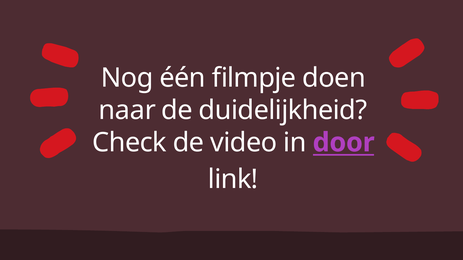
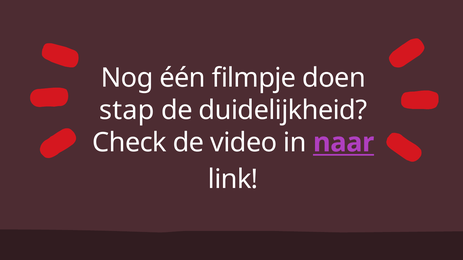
naar: naar -> stap
door: door -> naar
